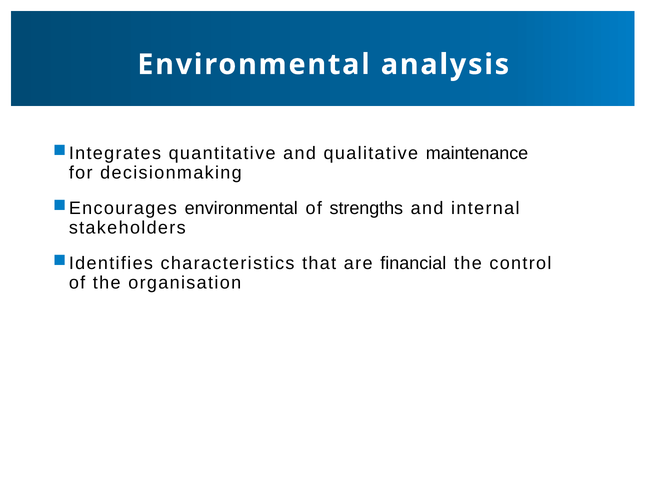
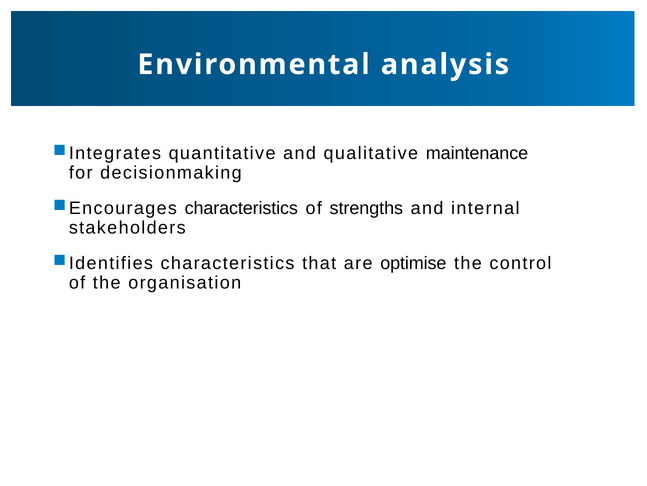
environmental at (241, 208): environmental -> characteristics
financial: financial -> optimise
